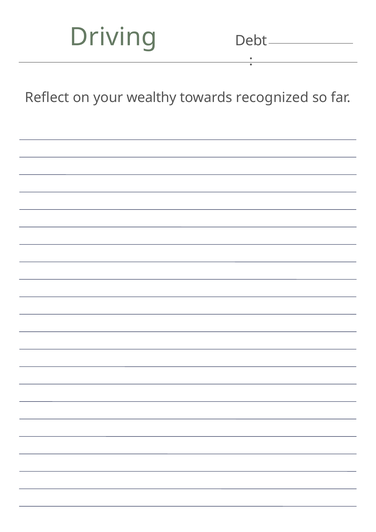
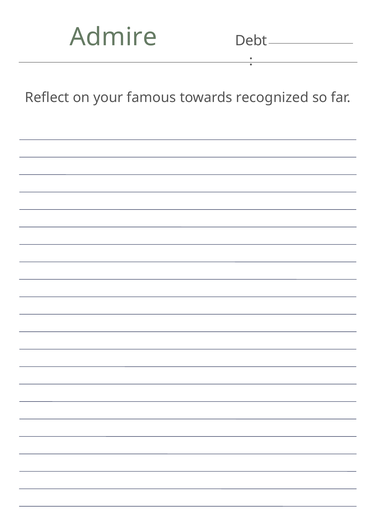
Driving: Driving -> Admire
wealthy: wealthy -> famous
